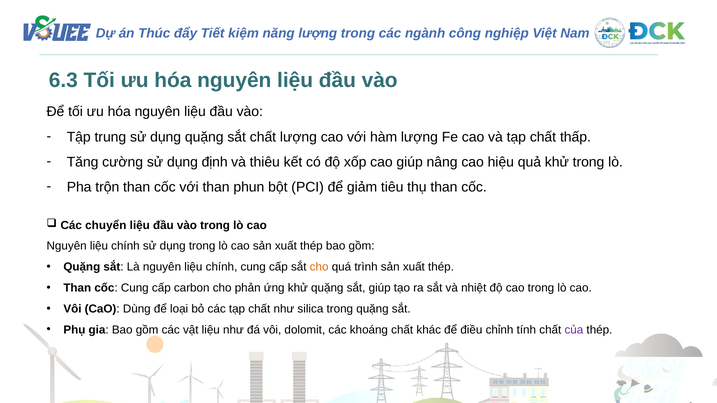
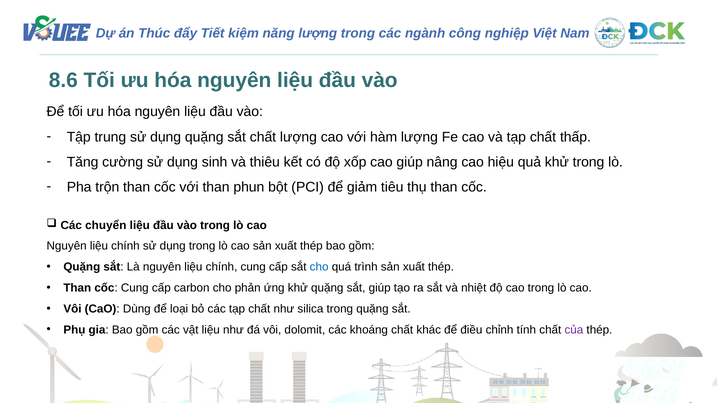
6.3: 6.3 -> 8.6
định: định -> sinh
cho at (319, 267) colour: orange -> blue
